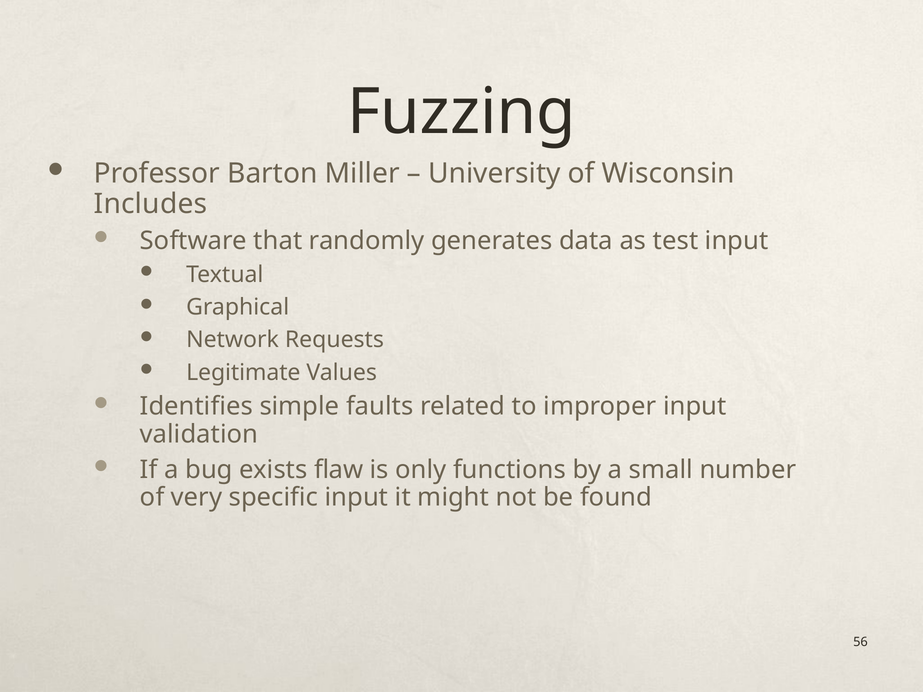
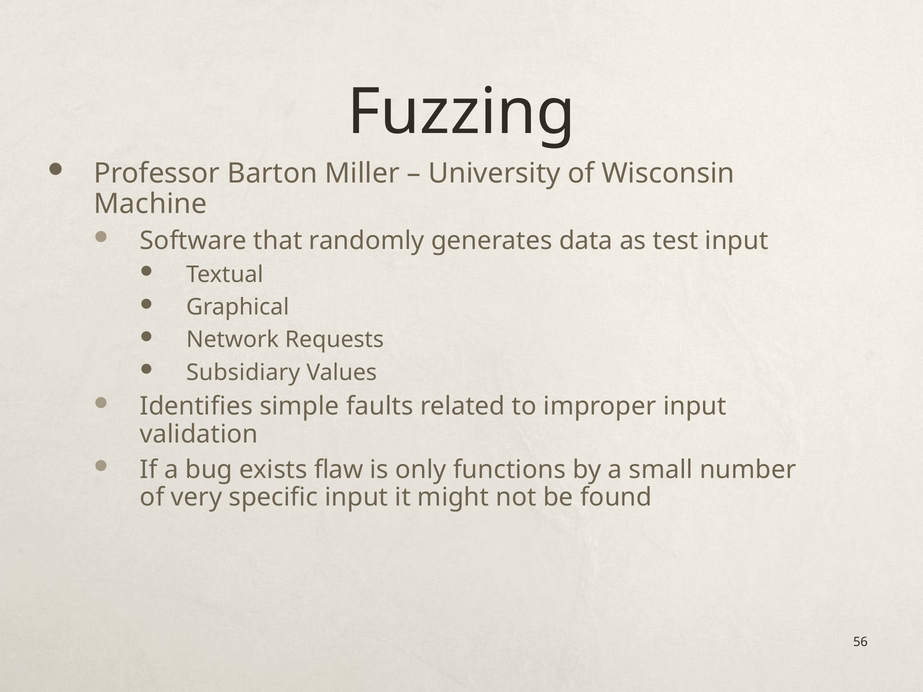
Includes: Includes -> Machine
Legitimate: Legitimate -> Subsidiary
